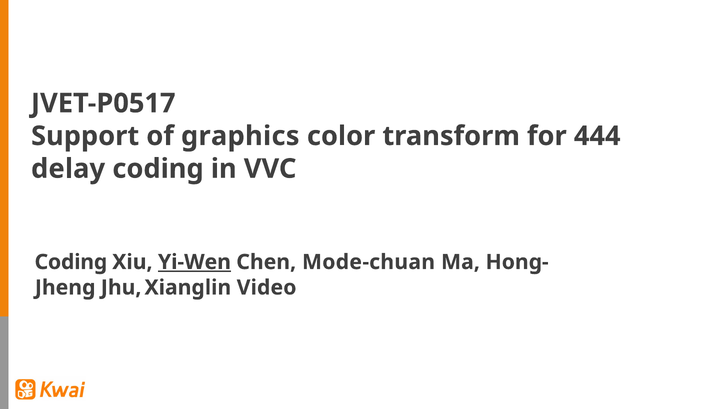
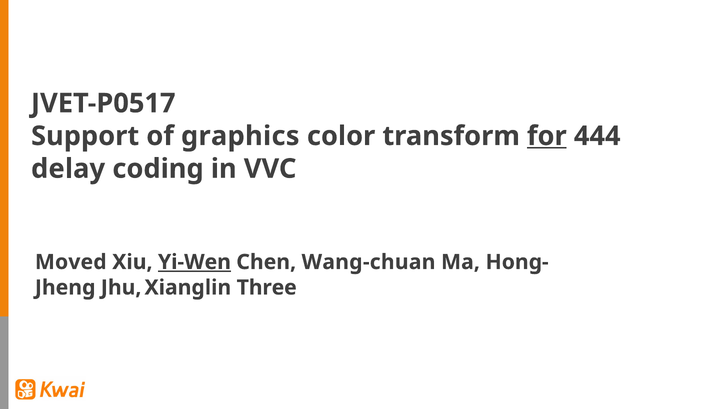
for underline: none -> present
Coding at (71, 262): Coding -> Moved
Mode-chuan: Mode-chuan -> Wang-chuan
Video: Video -> Three
